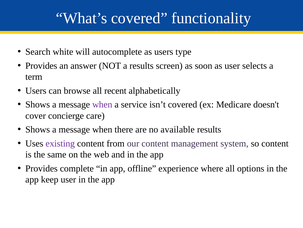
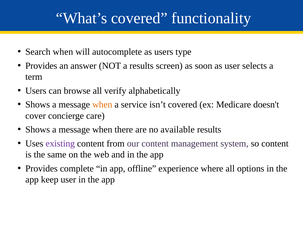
Search white: white -> when
recent: recent -> verify
when at (102, 104) colour: purple -> orange
